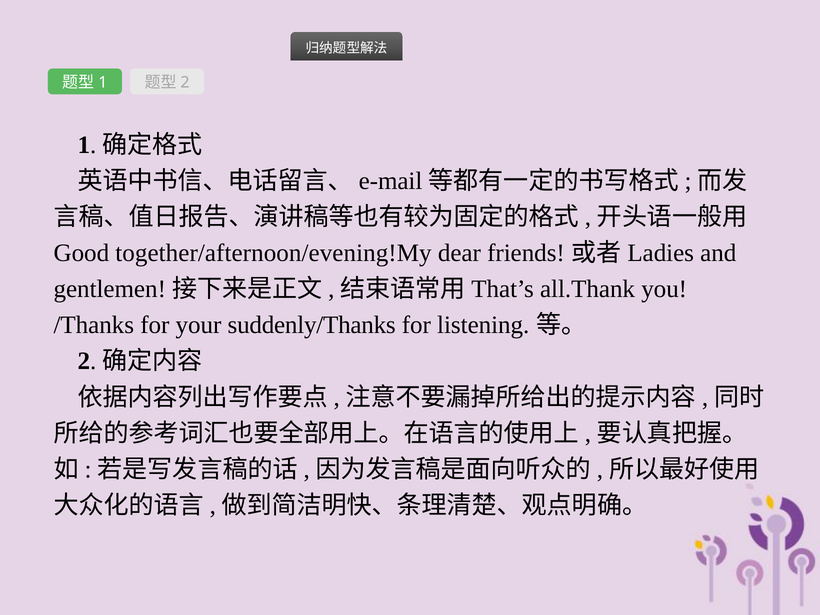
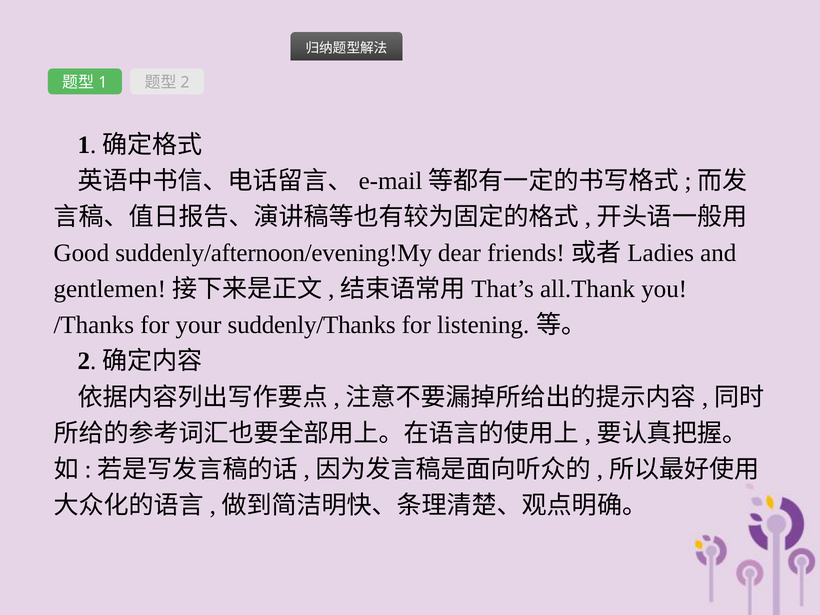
together/afternoon/evening!My: together/afternoon/evening!My -> suddenly/afternoon/evening!My
